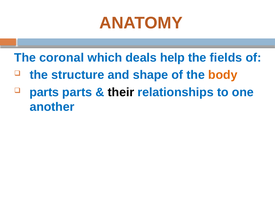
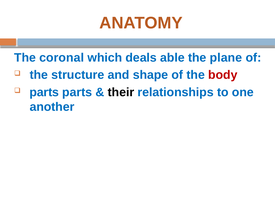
help: help -> able
fields: fields -> plane
body colour: orange -> red
